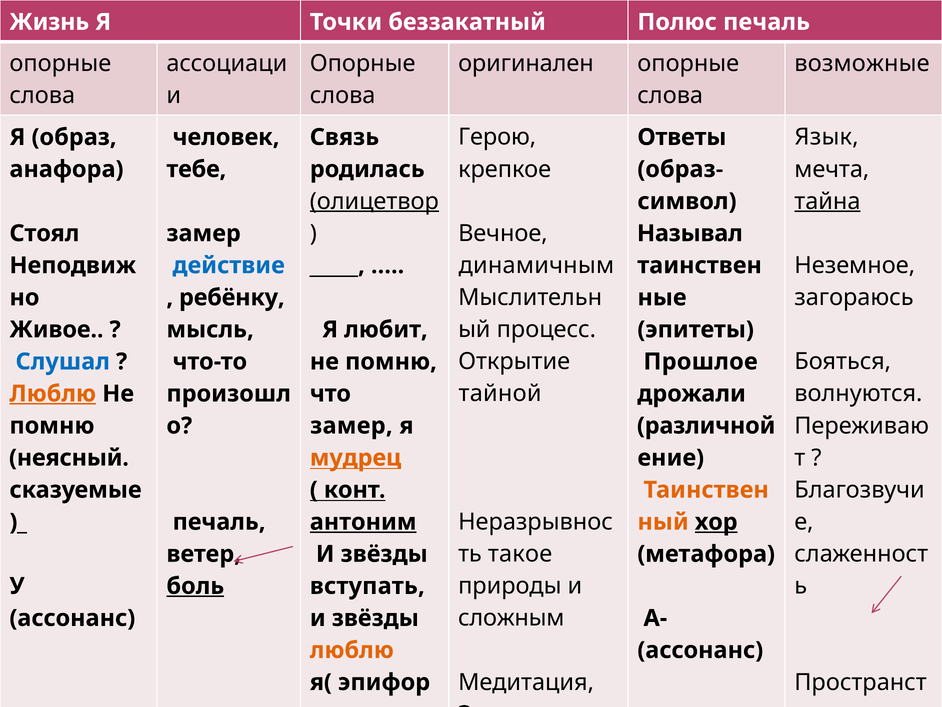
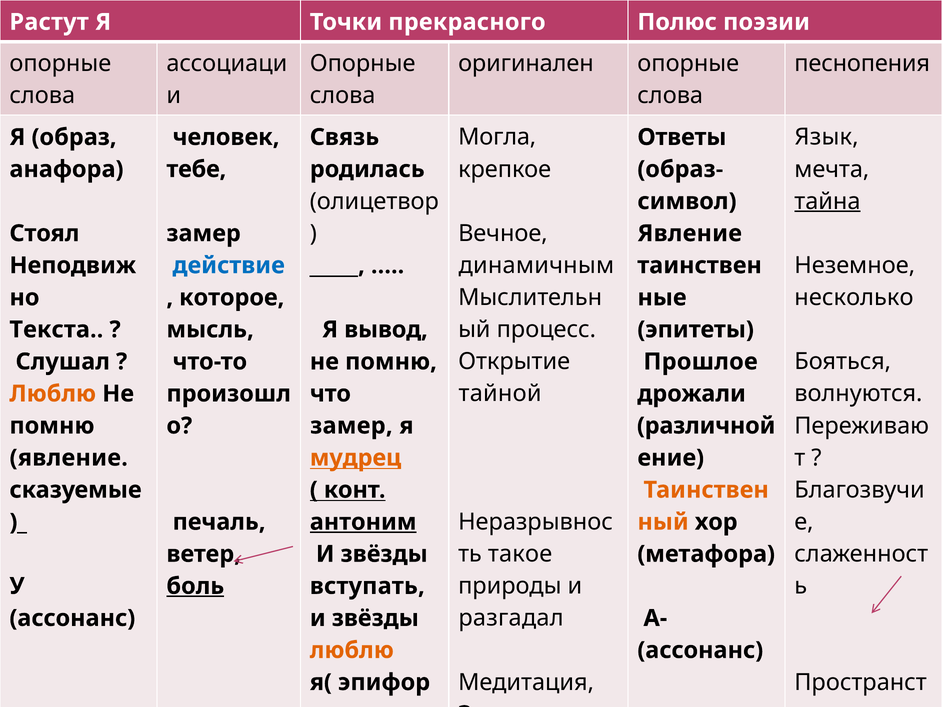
Жизнь: Жизнь -> Растут
беззакатный: беззакатный -> прекрасного
Полюс печаль: печаль -> поэзии
возможные at (862, 64): возможные -> песнопения
Герою: Герою -> Могла
олицетвор underline: present -> none
Называл at (690, 233): Называл -> Явление
загораюсь: загораюсь -> несколько
ребёнку: ребёнку -> которое
Живое: Живое -> Текста
любит: любит -> вывод
Слушал colour: blue -> black
Люблю at (53, 393) underline: present -> none
неясный at (69, 458): неясный -> явление
хор underline: present -> none
сложным: сложным -> разгадал
